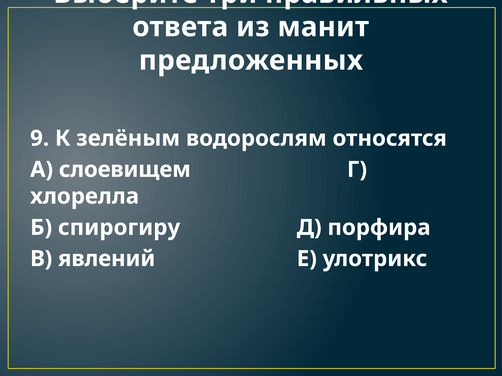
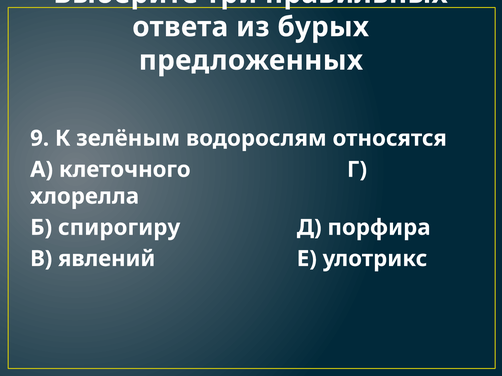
манит: манит -> бурых
слоевищем: слоевищем -> клеточного
